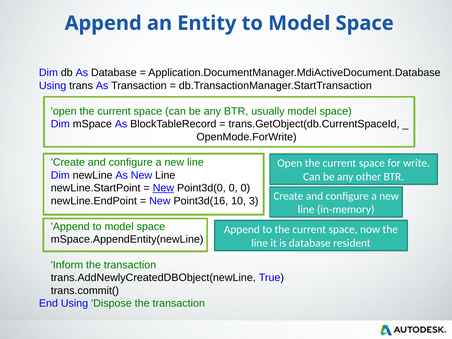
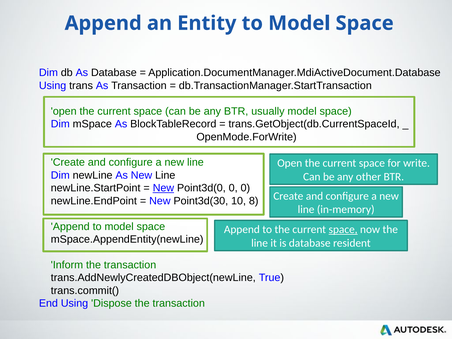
Point3d(16: Point3d(16 -> Point3d(30
3: 3 -> 8
space at (343, 229) underline: none -> present
